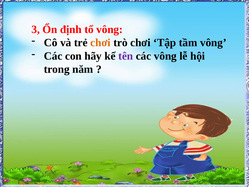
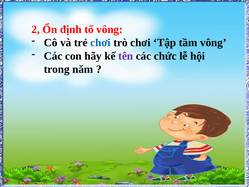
3: 3 -> 2
chơi at (101, 43) colour: orange -> blue
các vông: vông -> chức
